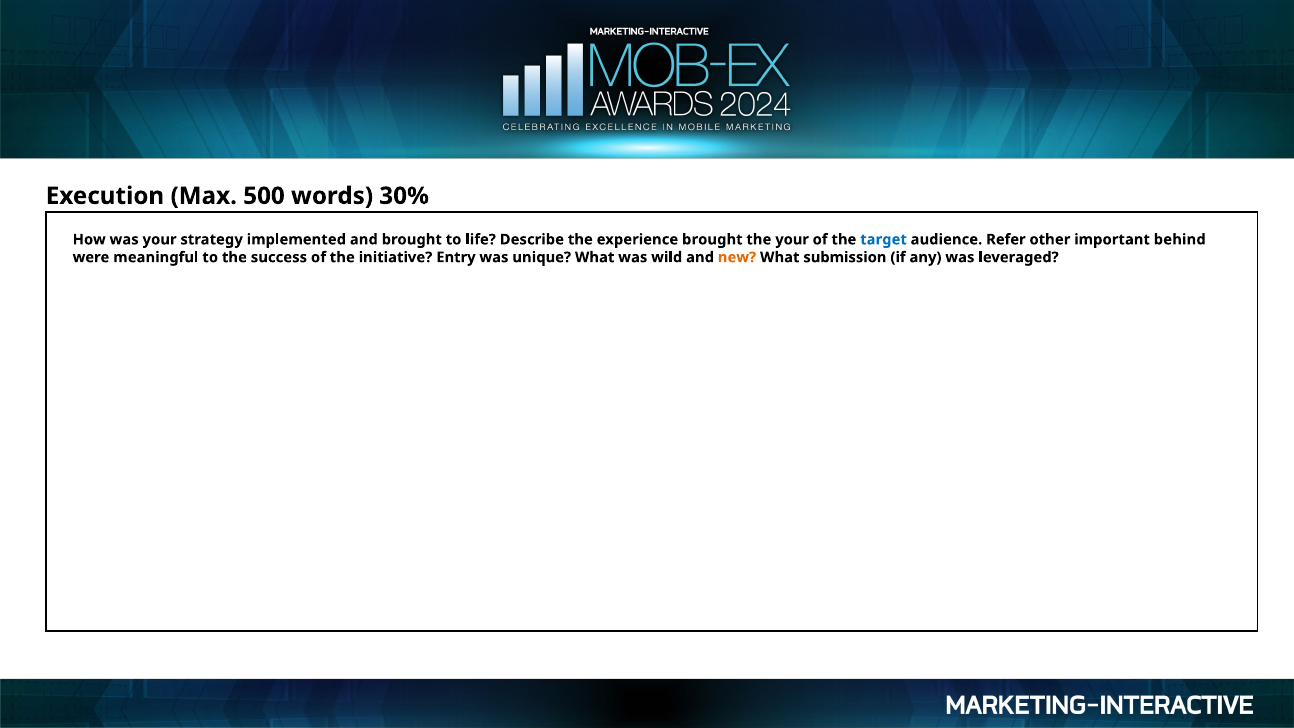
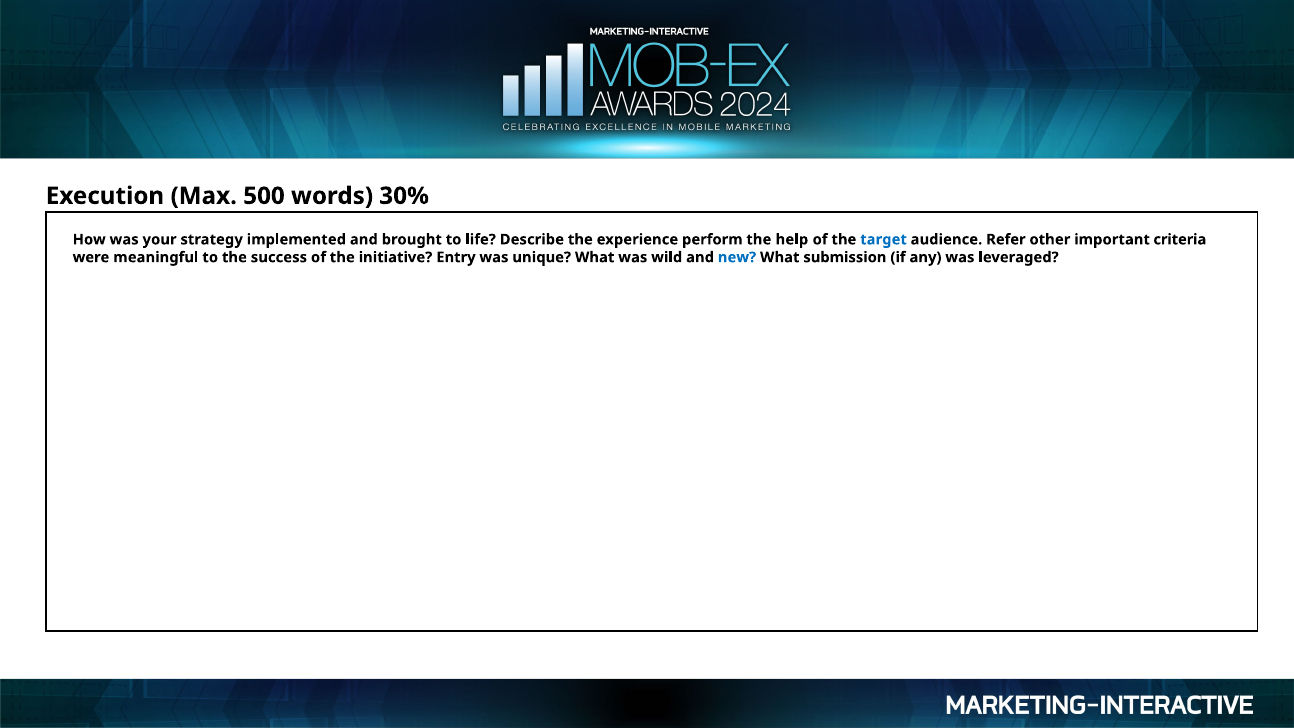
experience brought: brought -> perform
the your: your -> help
behind: behind -> criteria
new colour: orange -> blue
